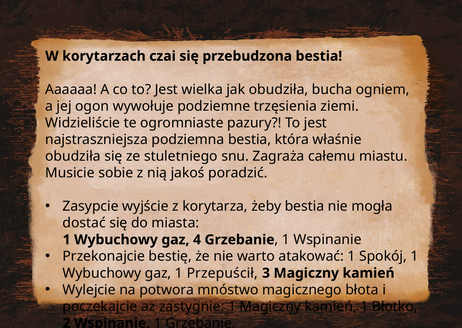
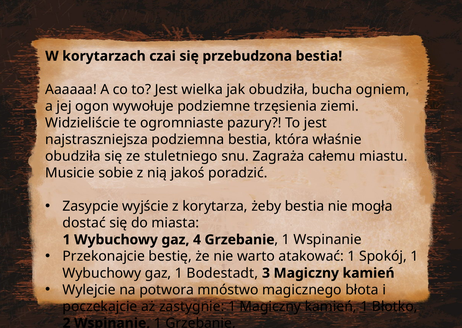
Przepuścił: Przepuścił -> Bodestadt
